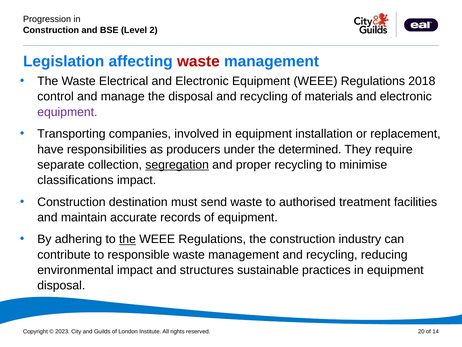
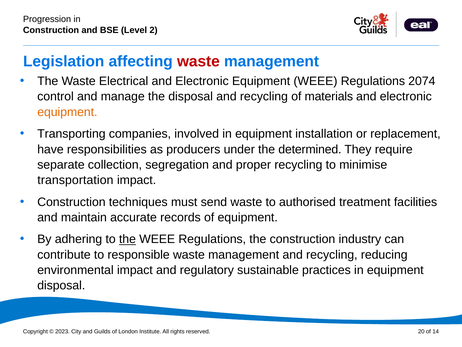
2018: 2018 -> 2074
equipment at (67, 112) colour: purple -> orange
segregation underline: present -> none
classifications: classifications -> transportation
destination: destination -> techniques
structures: structures -> regulatory
